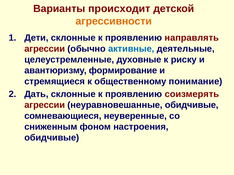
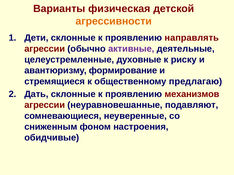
происходит: происходит -> физическая
активные colour: blue -> purple
понимание: понимание -> предлагаю
соизмерять: соизмерять -> механизмов
неуравновешанные обидчивые: обидчивые -> подавляют
